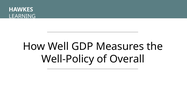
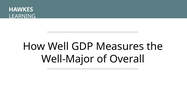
Well-Policy: Well-Policy -> Well-Major
